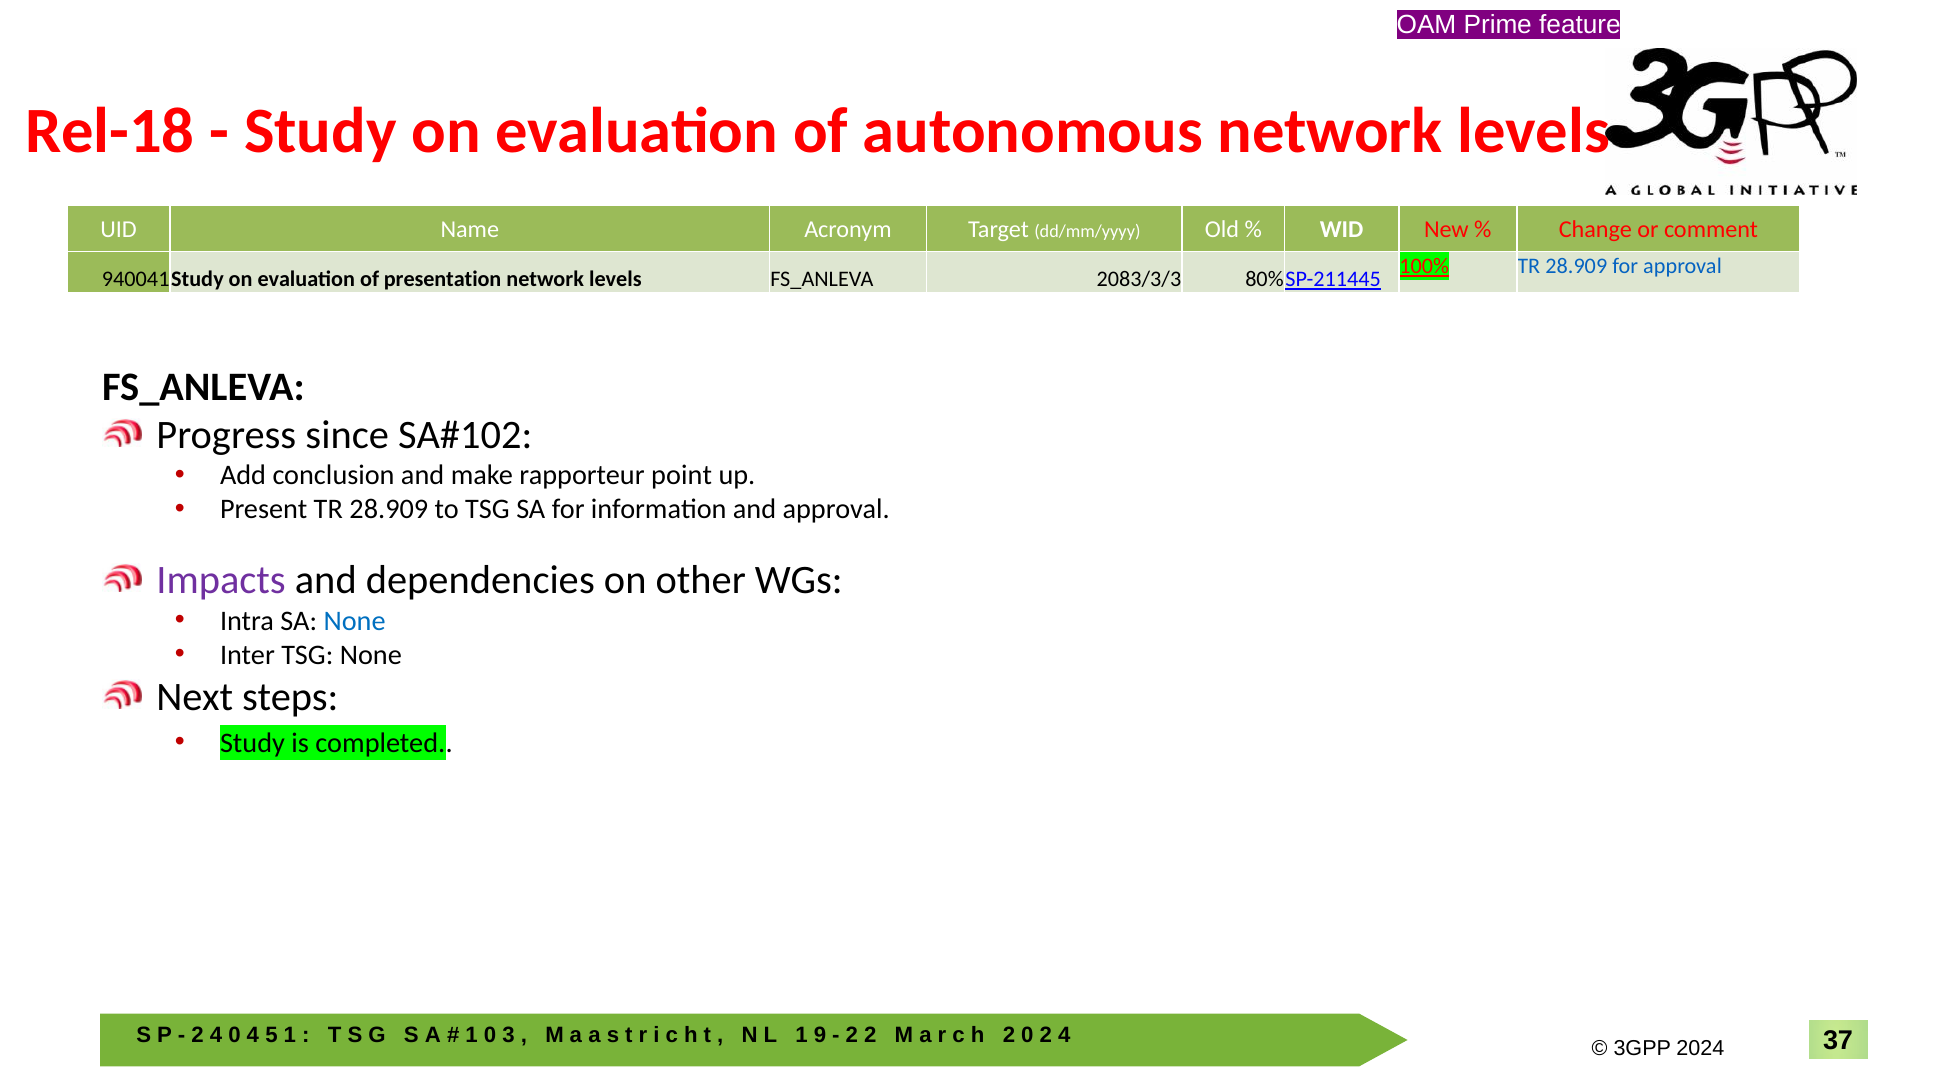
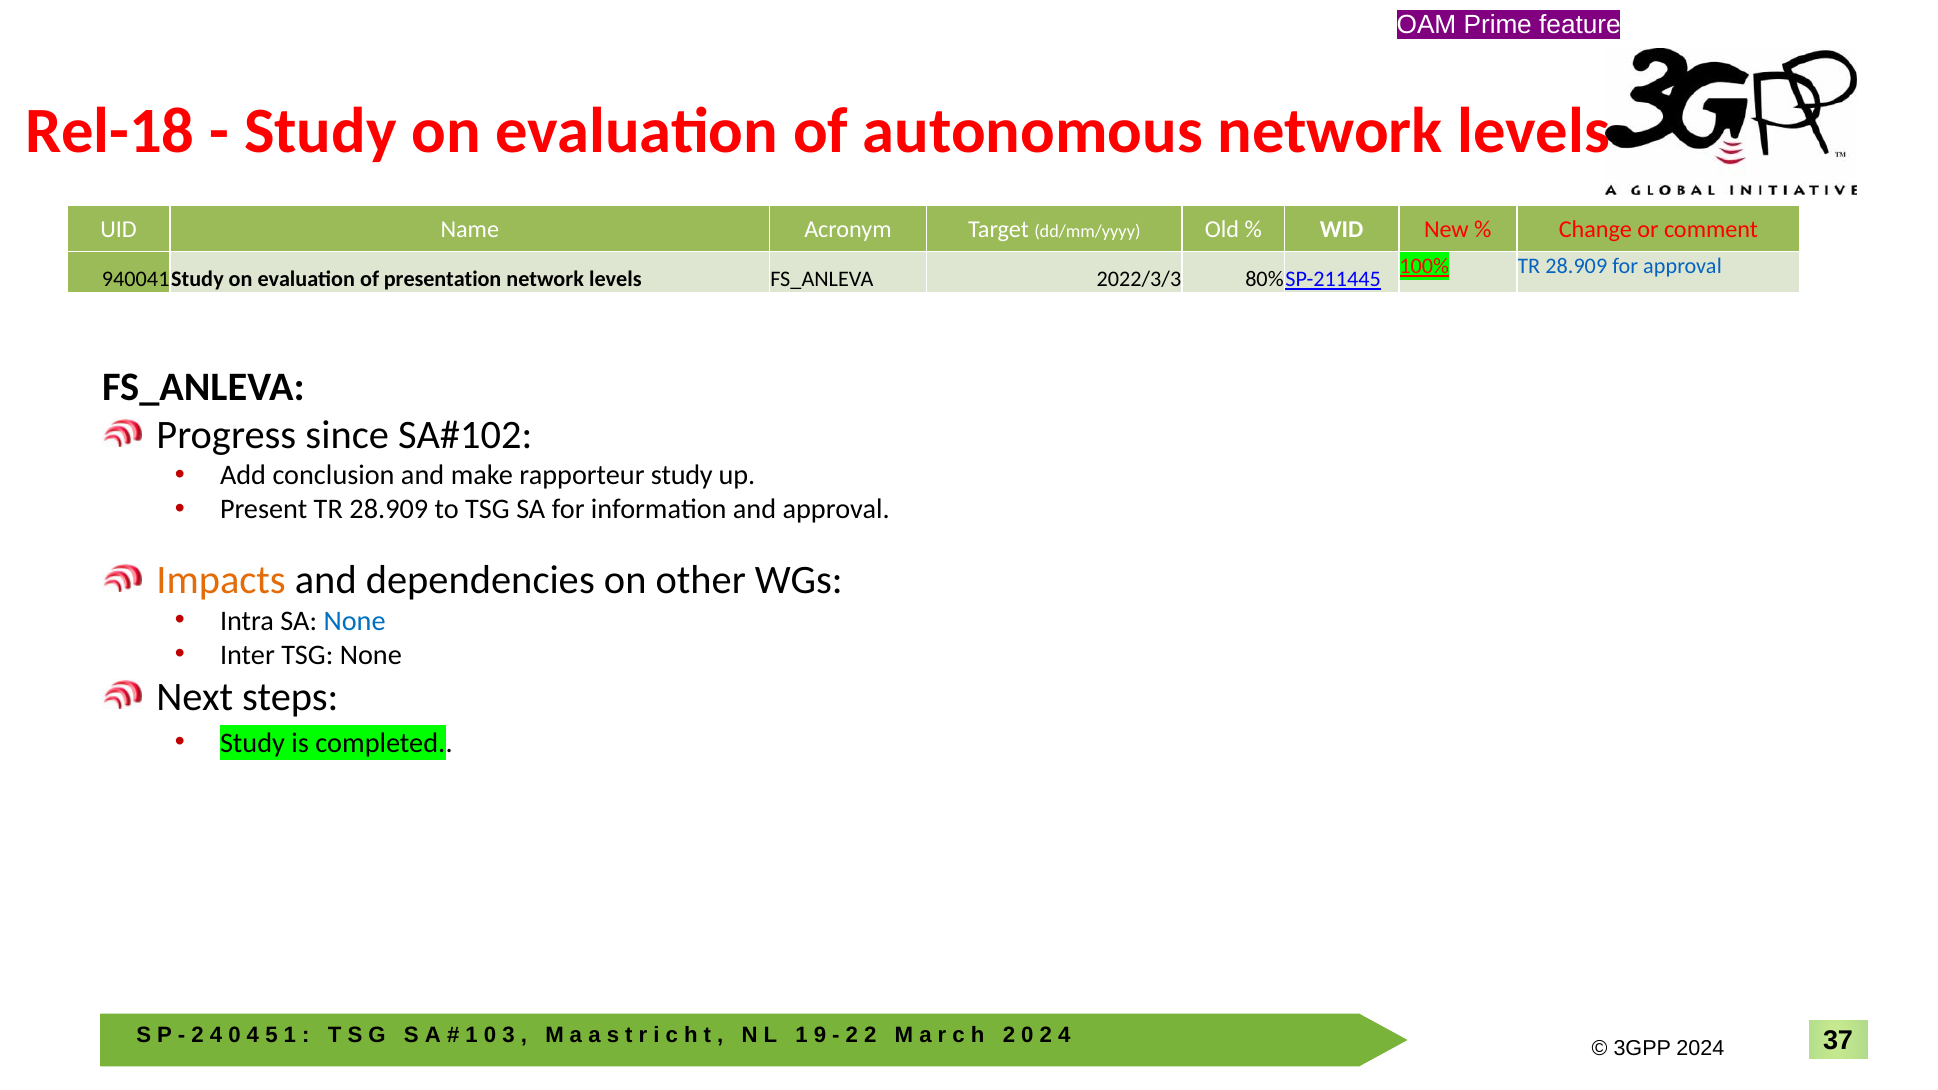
2083/3/3: 2083/3/3 -> 2022/3/3
rapporteur point: point -> study
Impacts colour: purple -> orange
